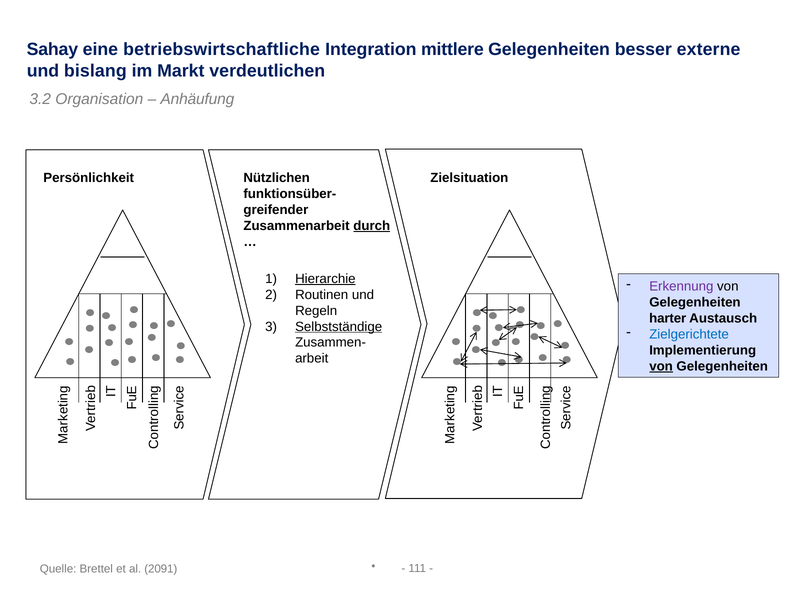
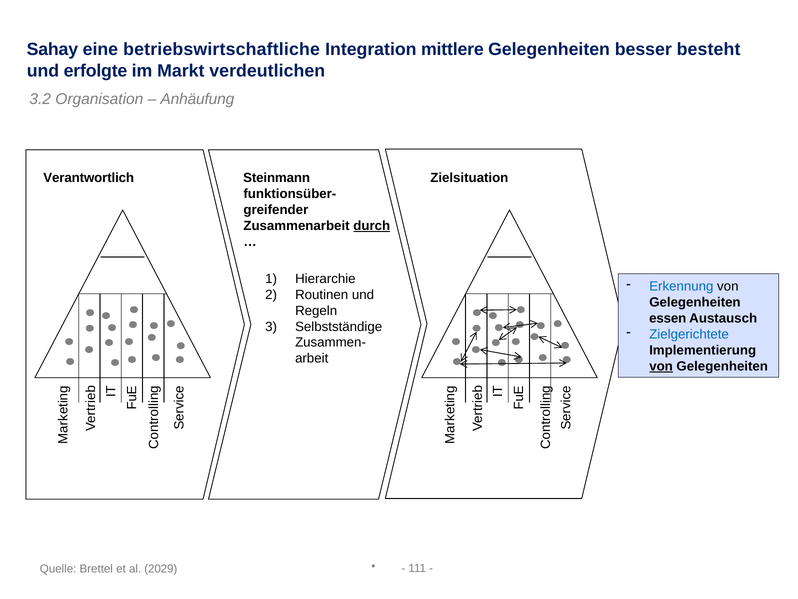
externe: externe -> besteht
bislang: bislang -> erfolgte
Persönlichkeit: Persönlichkeit -> Verantwortlich
Nützlichen: Nützlichen -> Steinmann
Hierarchie underline: present -> none
Erkennung colour: purple -> blue
harter: harter -> essen
Selbstständige underline: present -> none
2091: 2091 -> 2029
